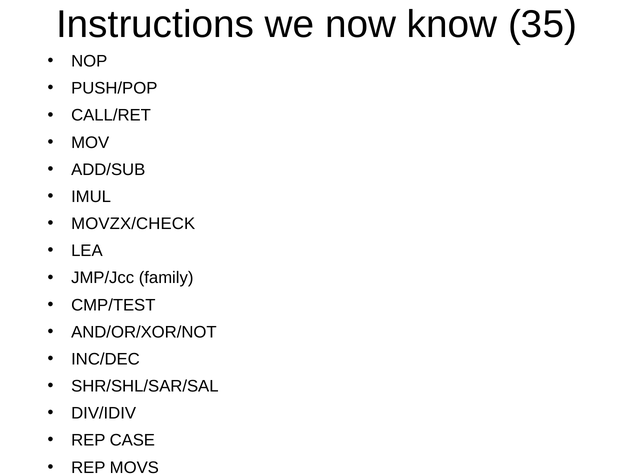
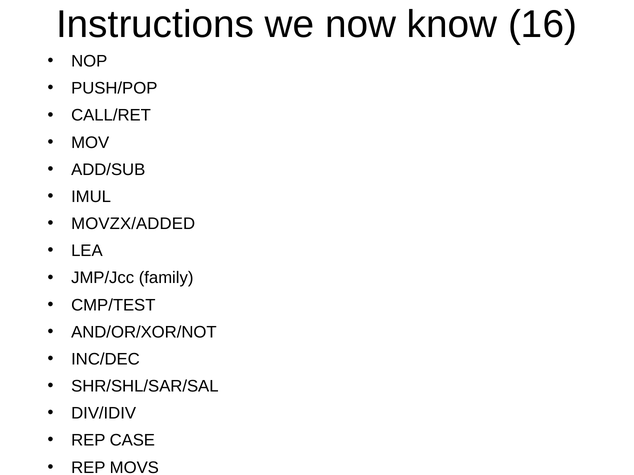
35: 35 -> 16
MOVZX/CHECK: MOVZX/CHECK -> MOVZX/ADDED
